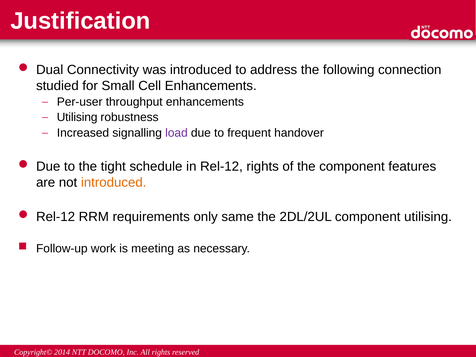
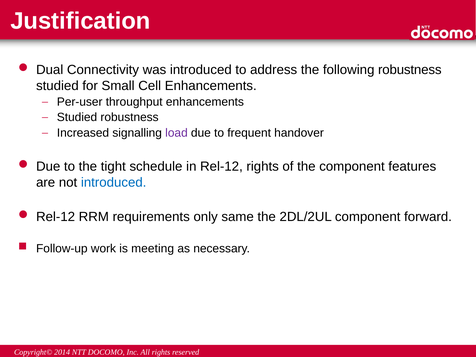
following connection: connection -> robustness
Utilising at (77, 117): Utilising -> Studied
introduced at (114, 182) colour: orange -> blue
component utilising: utilising -> forward
